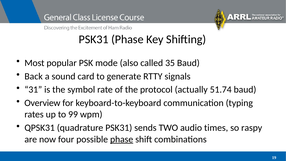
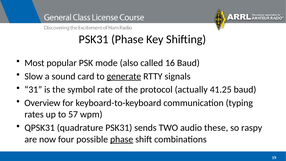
35: 35 -> 16
Back: Back -> Slow
generate underline: none -> present
51.74: 51.74 -> 41.25
99: 99 -> 57
times: times -> these
